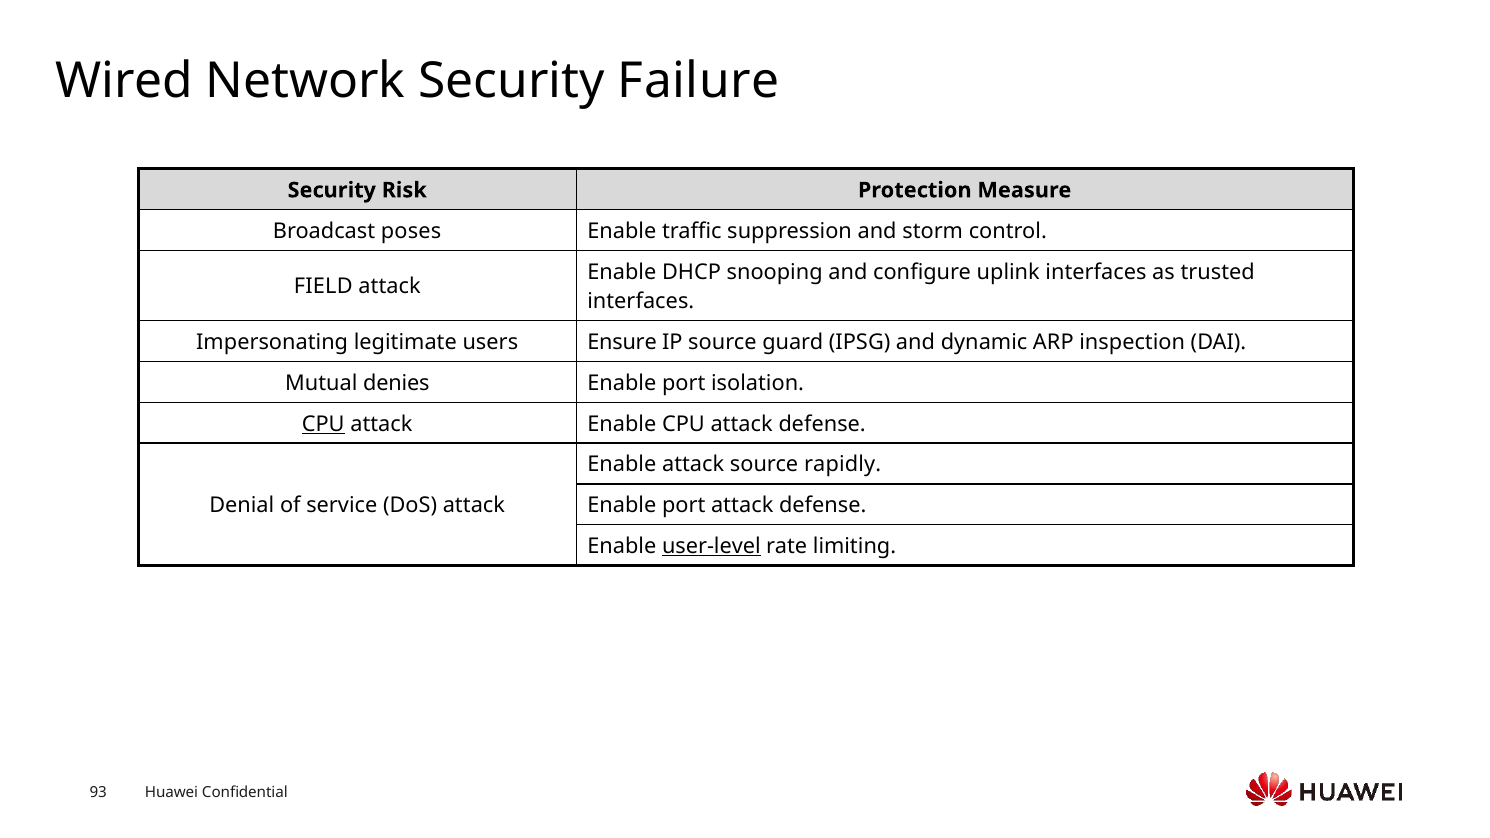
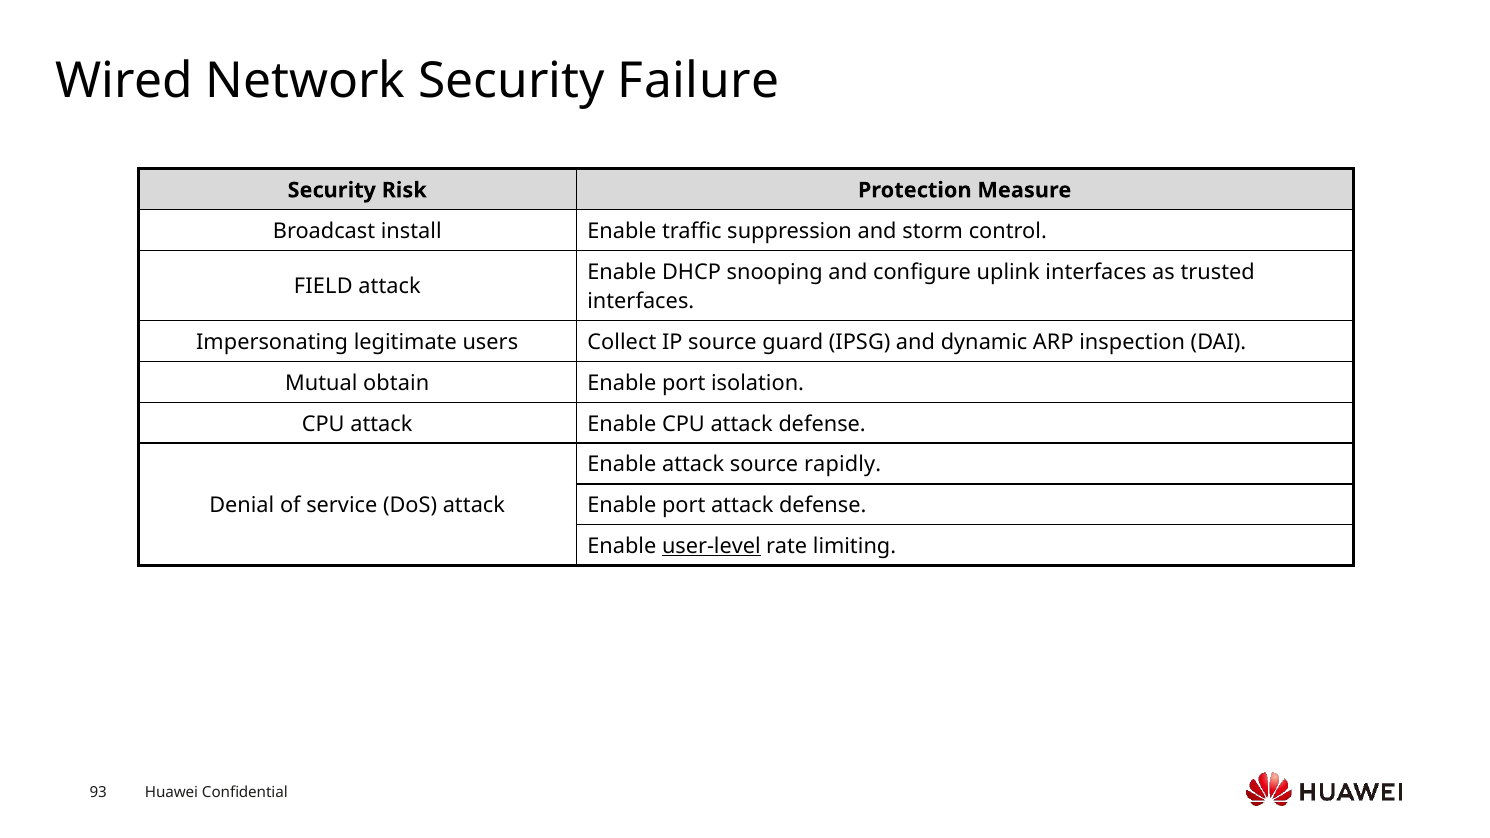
poses: poses -> install
Ensure: Ensure -> Collect
denies: denies -> obtain
CPU at (323, 424) underline: present -> none
